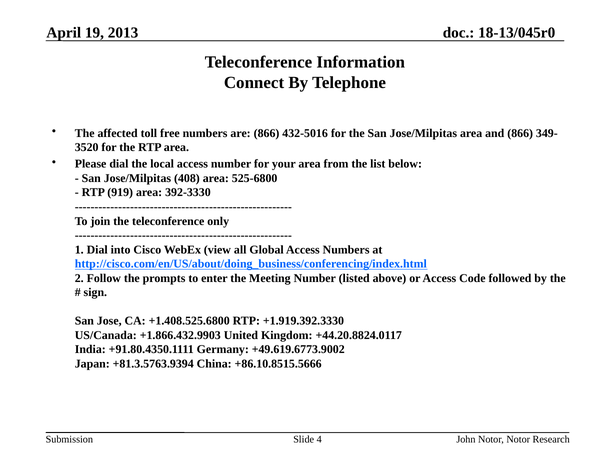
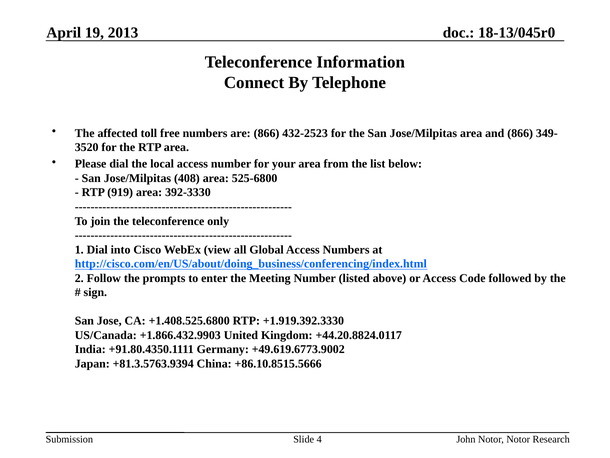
432-5016: 432-5016 -> 432-2523
